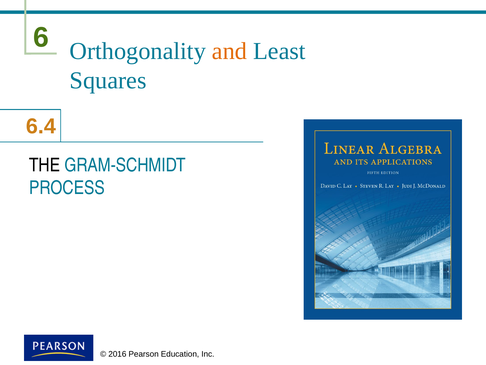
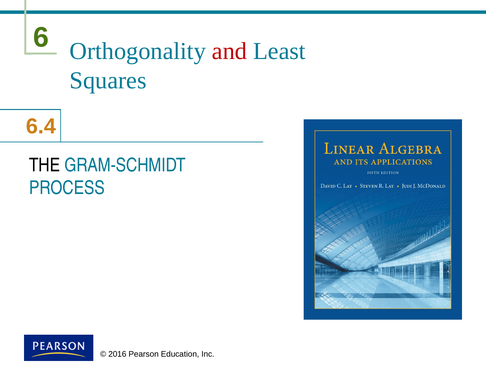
and colour: orange -> red
